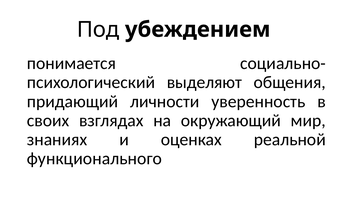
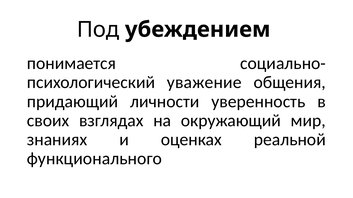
выделяют: выделяют -> уважение
